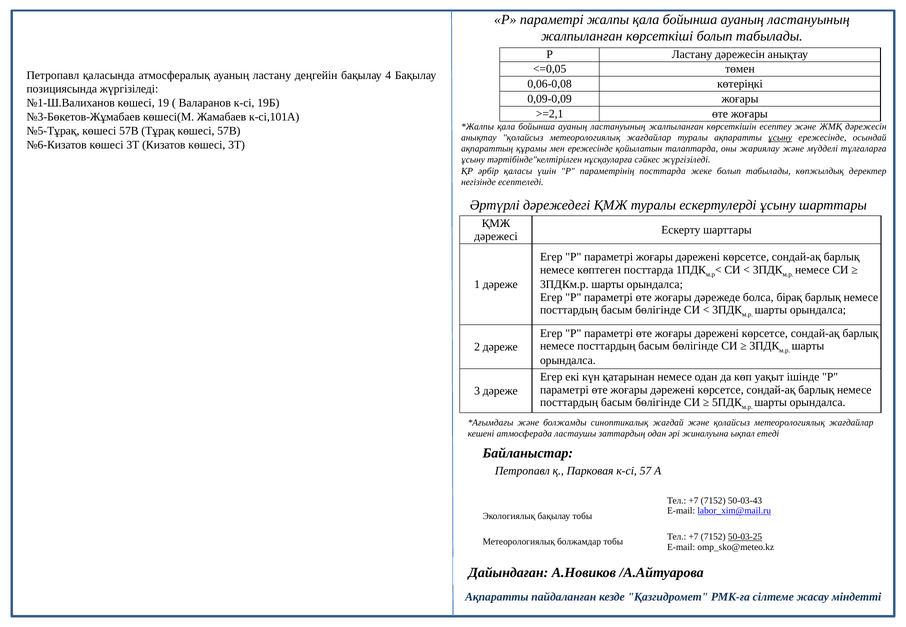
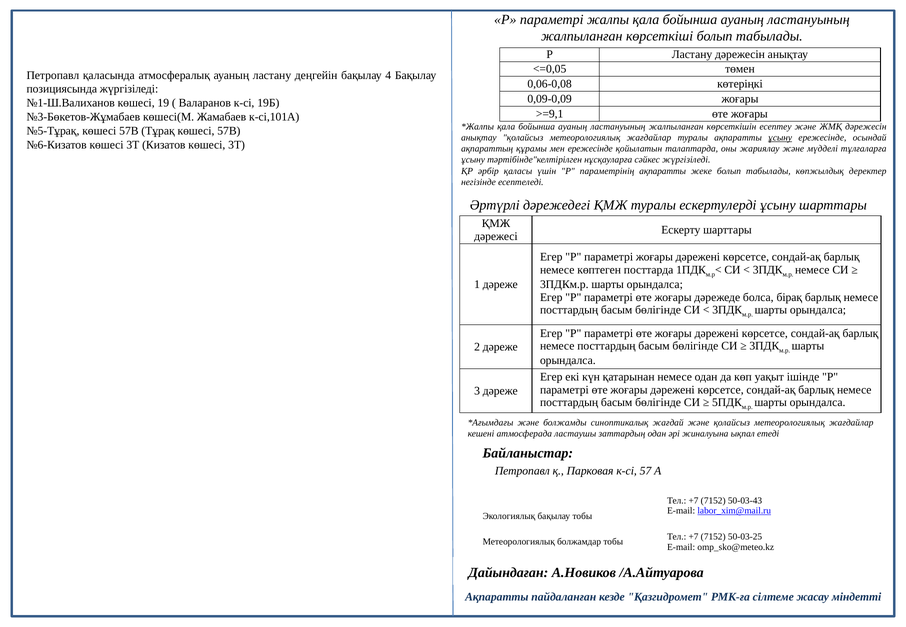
>=2,1: >=2,1 -> >=9,1
параметрінің посттарда: посттарда -> ақпаратты
50-03-25 underline: present -> none
